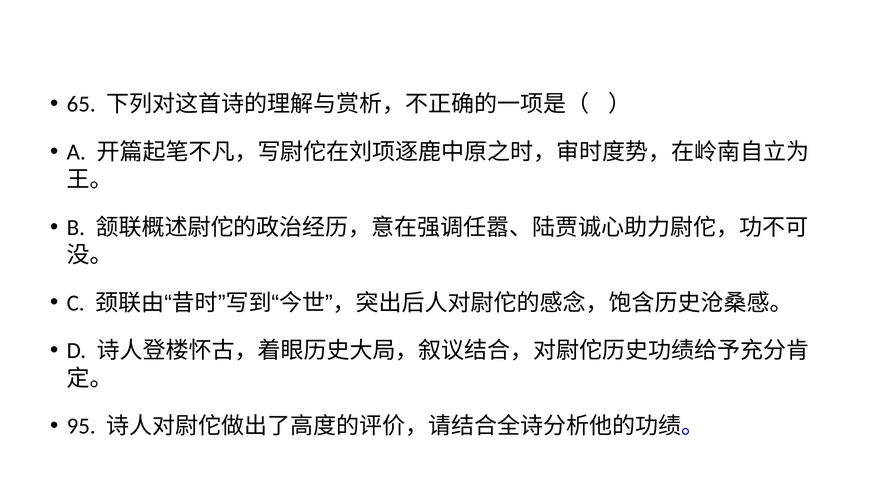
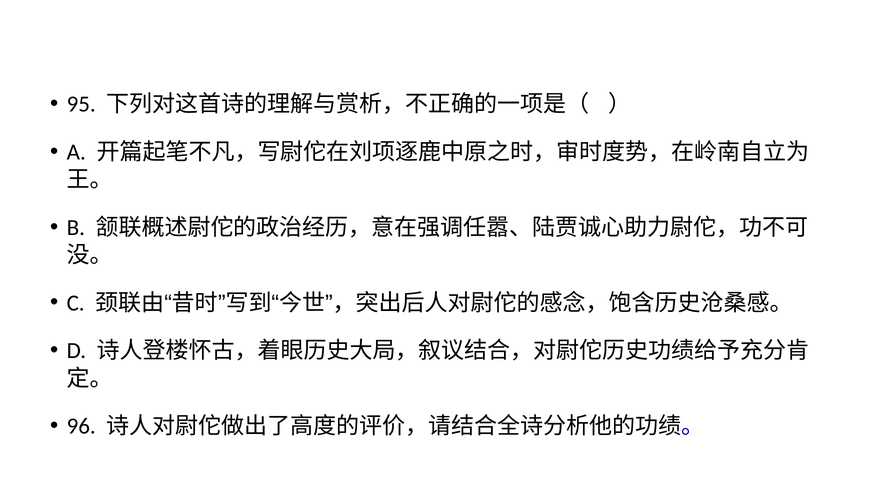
65: 65 -> 95
95: 95 -> 96
